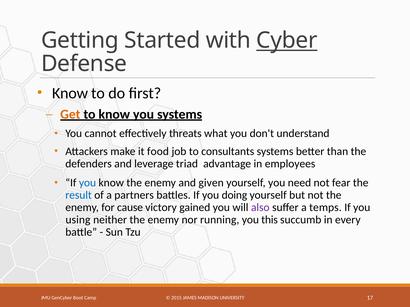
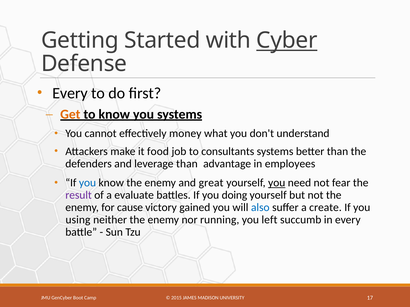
Know at (70, 93): Know -> Every
threats: threats -> money
leverage triad: triad -> than
given: given -> great
you at (277, 183) underline: none -> present
result colour: blue -> purple
partners: partners -> evaluate
also colour: purple -> blue
temps: temps -> create
this: this -> left
